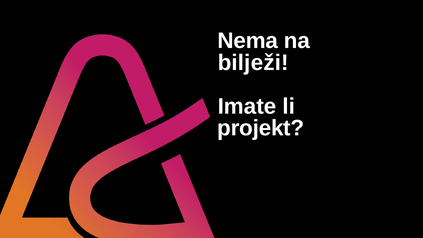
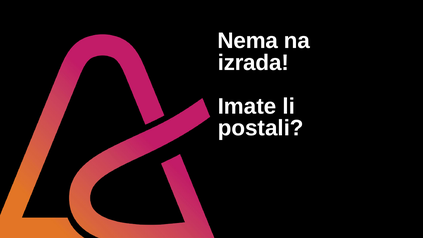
bilježi: bilježi -> izrada
projekt: projekt -> postali
